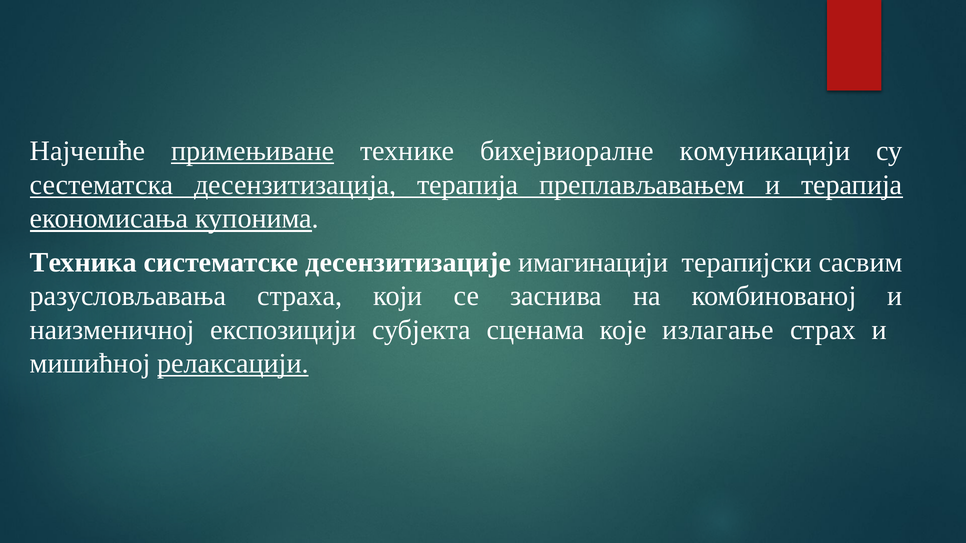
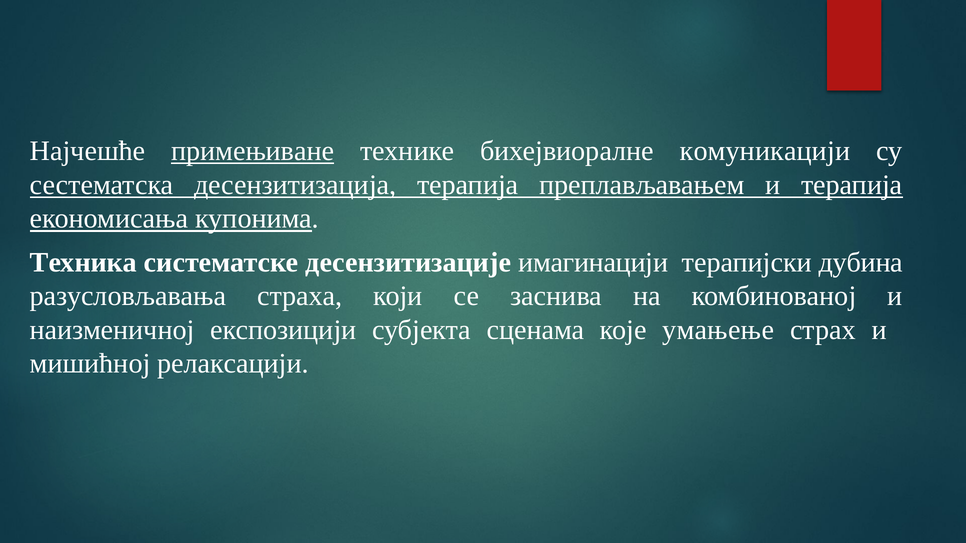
сасвим: сасвим -> дубина
излагање: излагање -> умањење
релаксацији underline: present -> none
